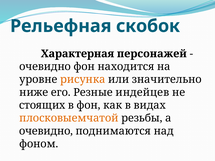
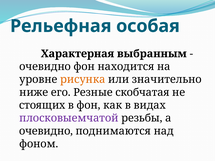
скобок: скобок -> особая
персонажей: персонажей -> выбранным
индейцев: индейцев -> скобчатая
плосковыемчатой colour: orange -> purple
